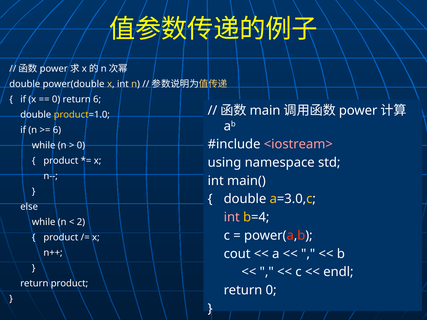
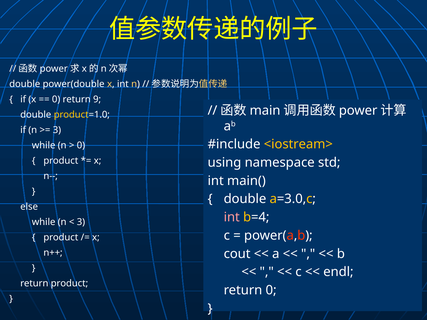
return 6: 6 -> 9
6 at (57, 130): 6 -> 3
<iostream> colour: pink -> yellow
2 at (81, 222): 2 -> 3
